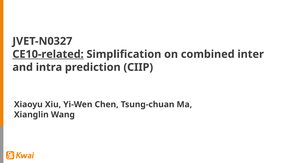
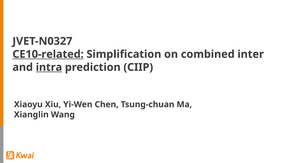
intra underline: none -> present
